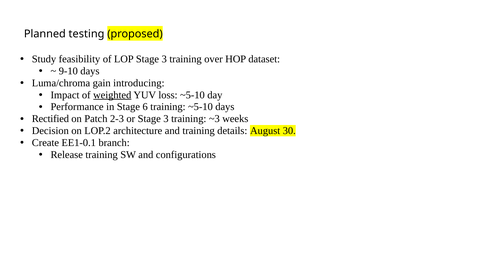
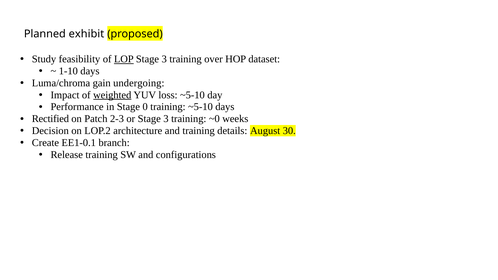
testing: testing -> exhibit
LOP underline: none -> present
9-10: 9-10 -> 1-10
introducing: introducing -> undergoing
6: 6 -> 0
~3: ~3 -> ~0
